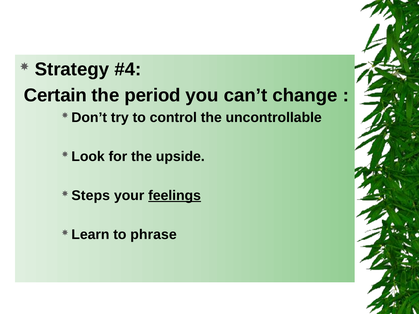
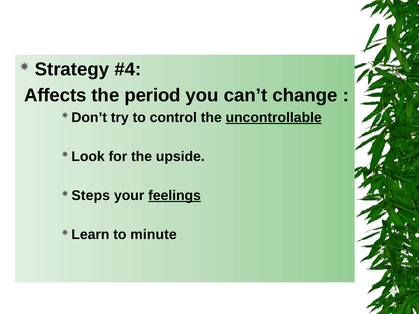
Certain: Certain -> Affects
uncontrollable underline: none -> present
phrase: phrase -> minute
